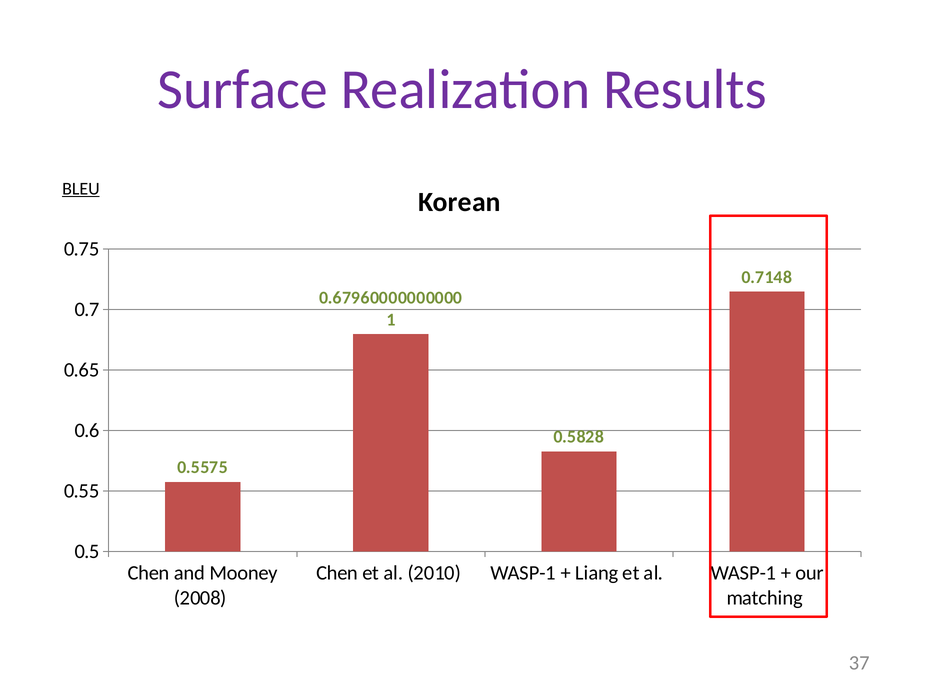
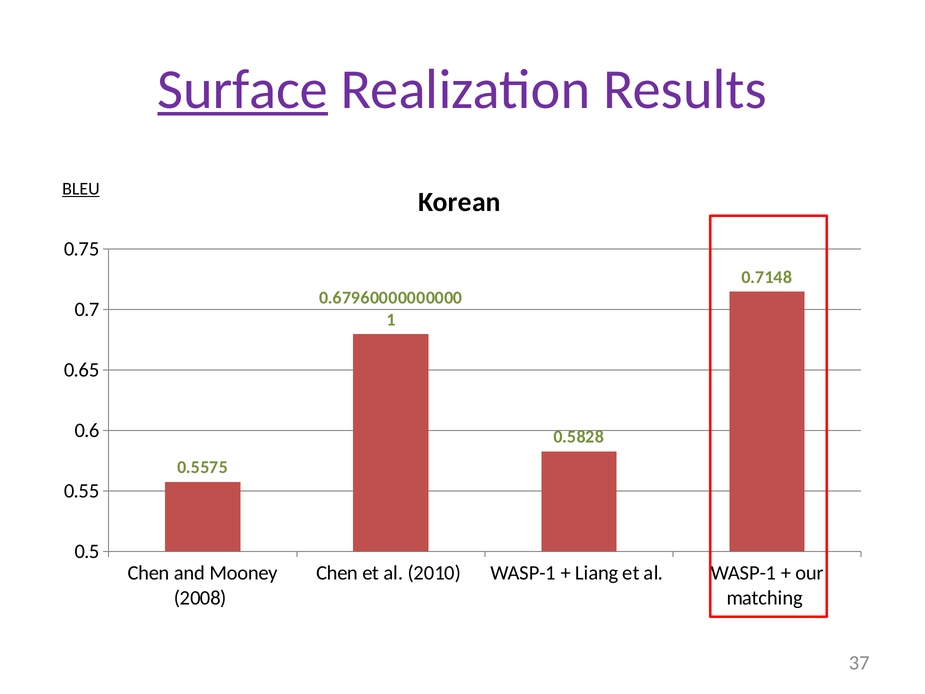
Surface underline: none -> present
